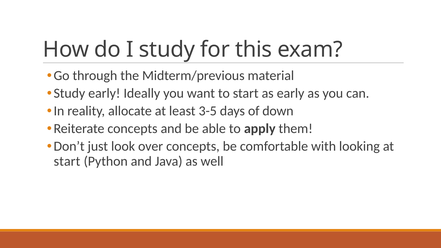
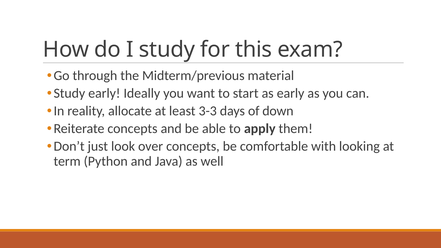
3-5: 3-5 -> 3-3
start at (67, 161): start -> term
